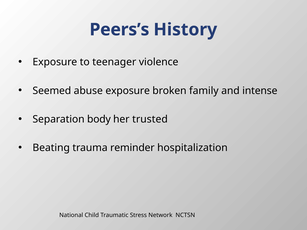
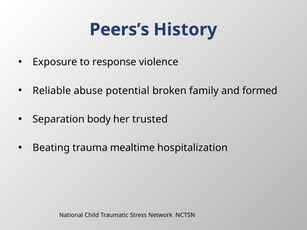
teenager: teenager -> response
Seemed: Seemed -> Reliable
abuse exposure: exposure -> potential
intense: intense -> formed
reminder: reminder -> mealtime
